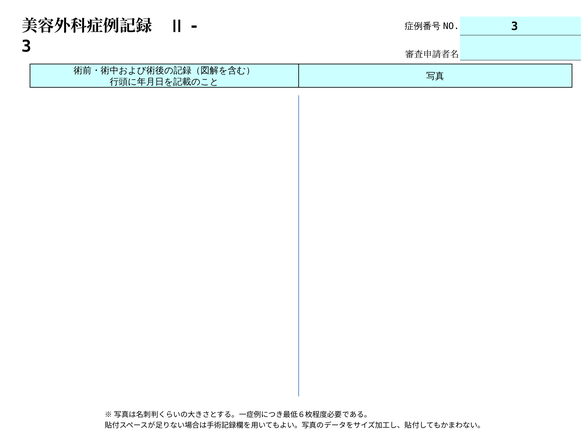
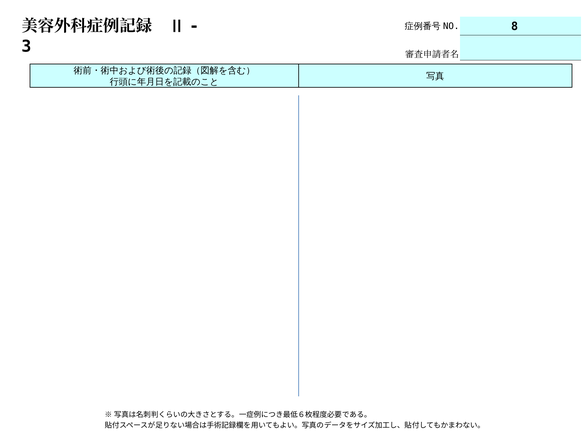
3 at (515, 26): 3 -> 8
